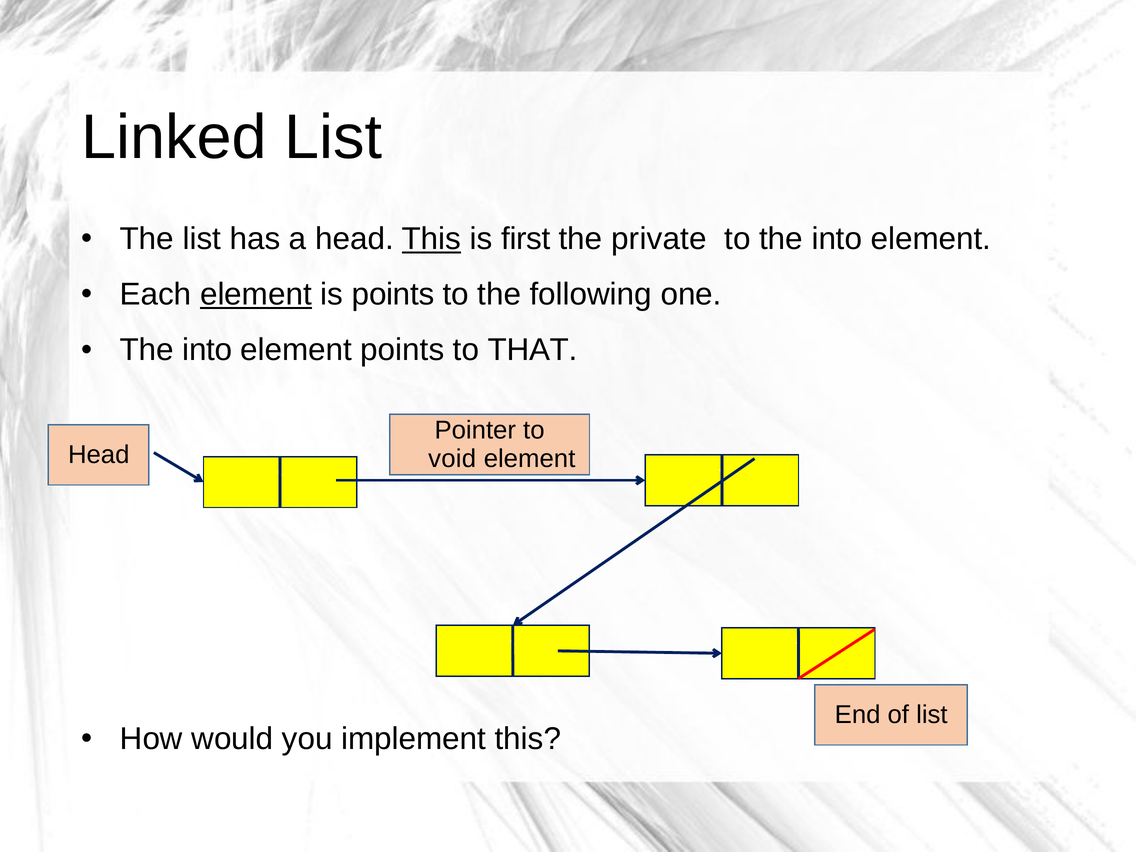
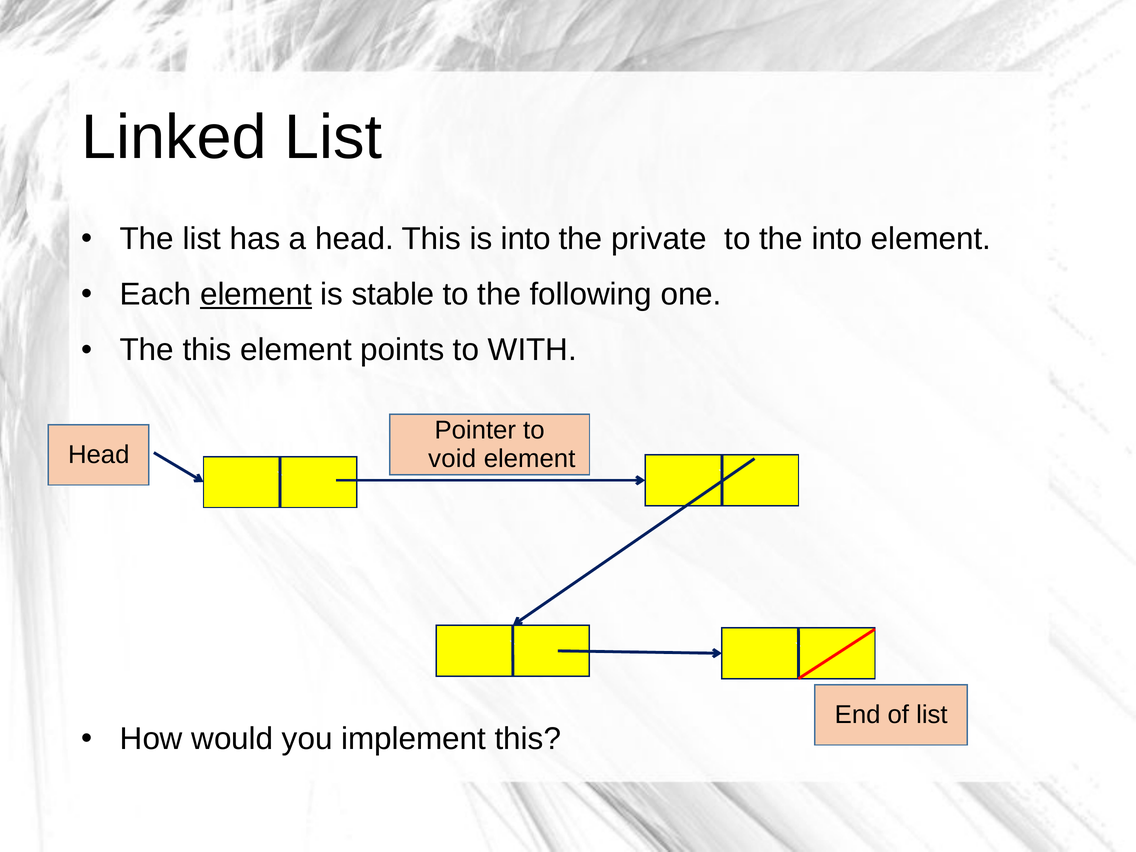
This at (431, 239) underline: present -> none
is first: first -> into
is points: points -> stable
into at (207, 350): into -> this
THAT: THAT -> WITH
